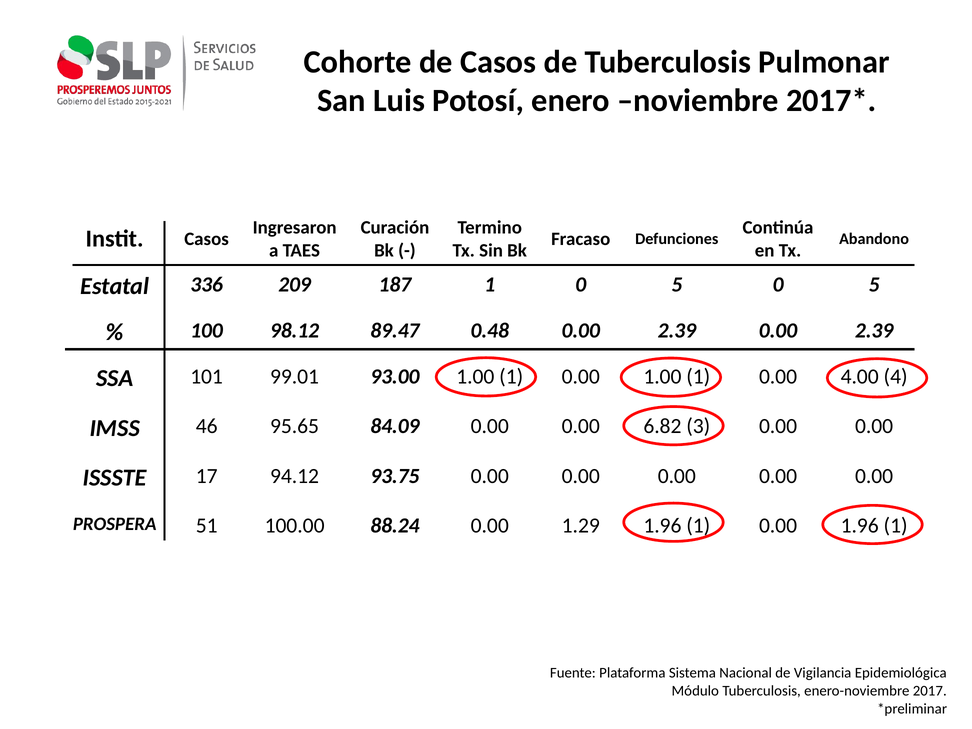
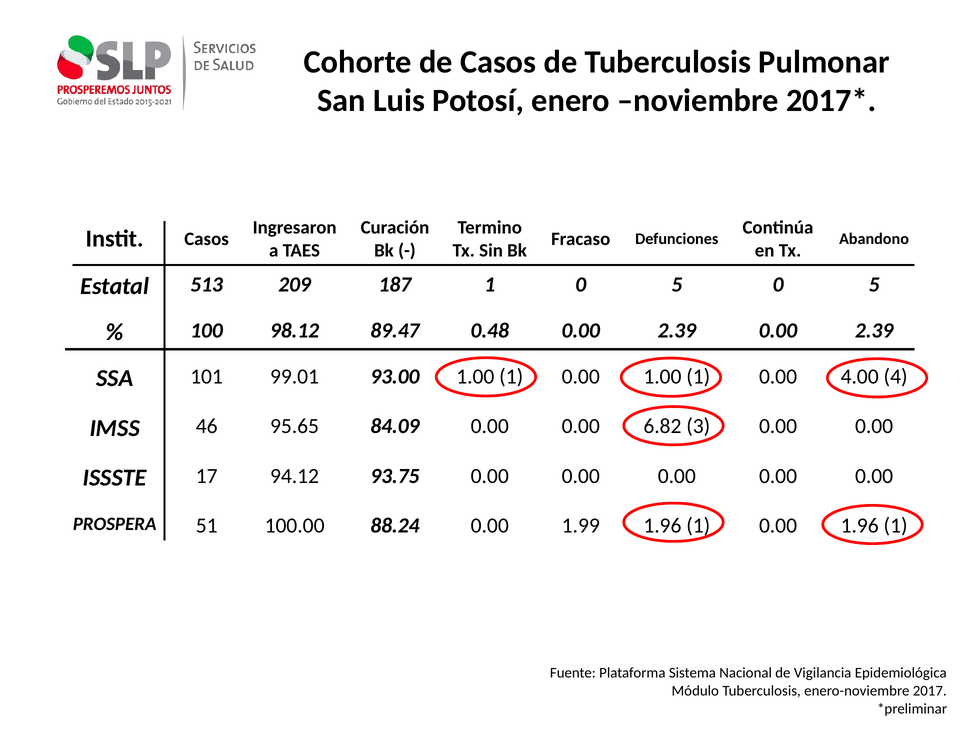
336: 336 -> 513
1.29: 1.29 -> 1.99
